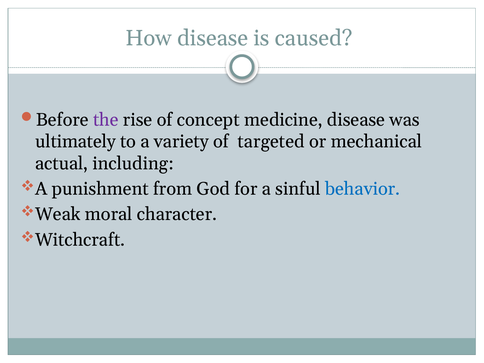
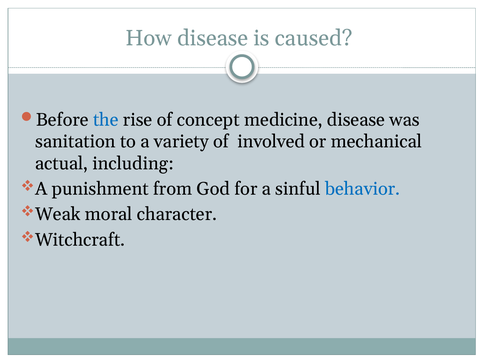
the colour: purple -> blue
ultimately: ultimately -> sanitation
targeted: targeted -> involved
